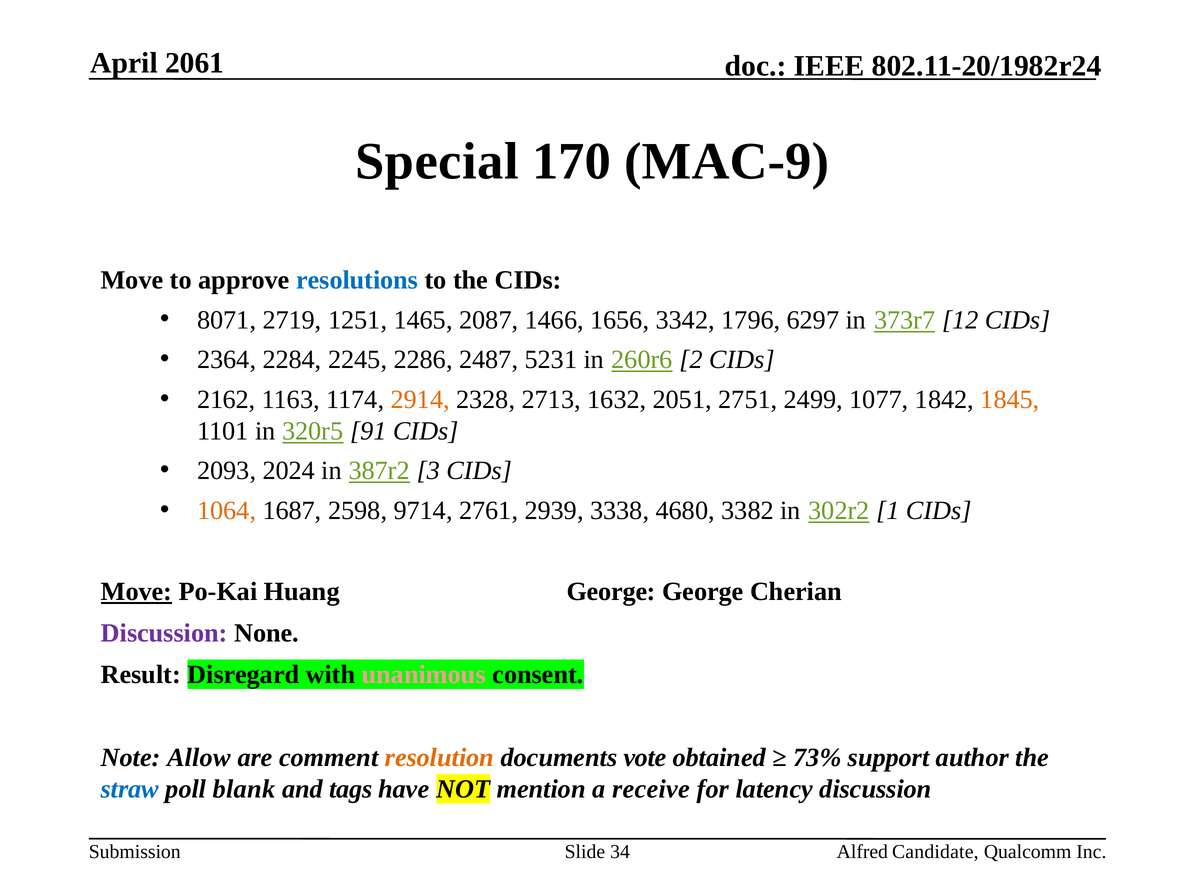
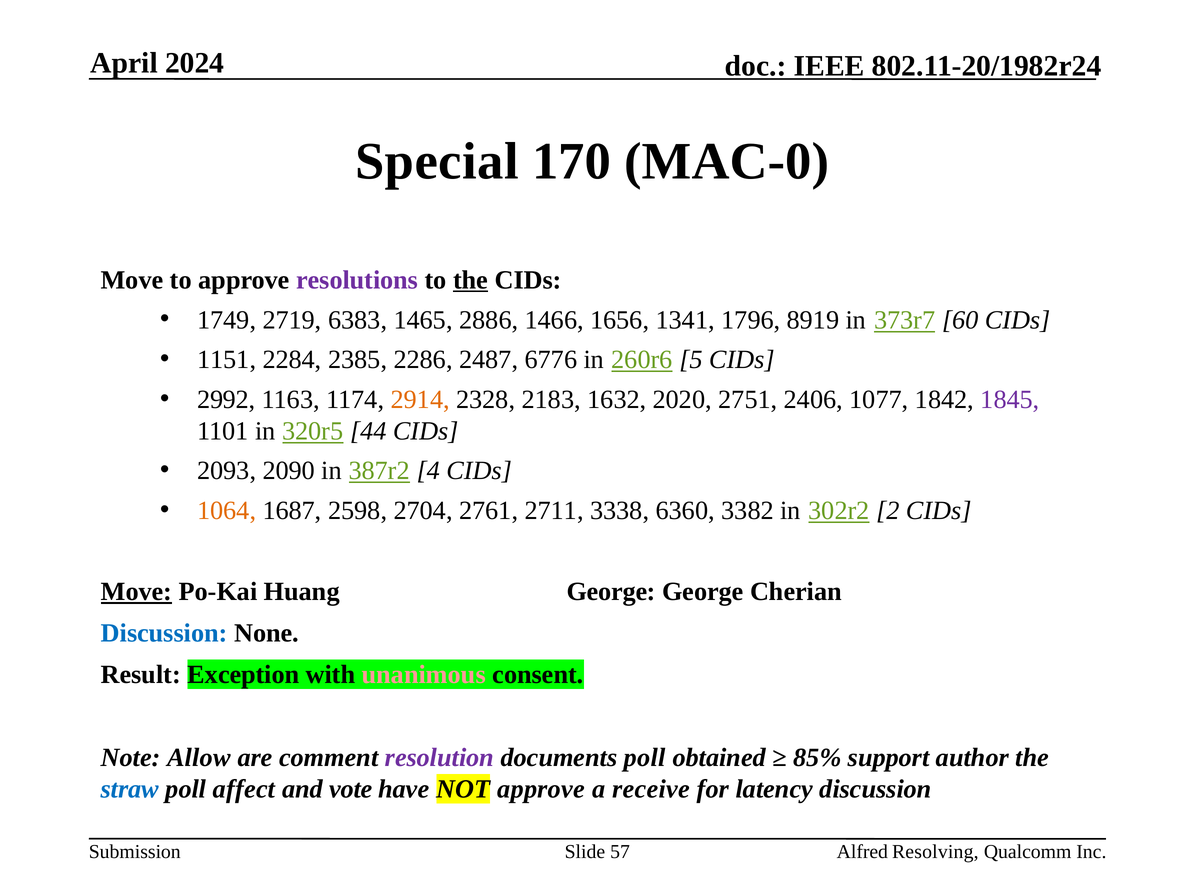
2061: 2061 -> 2024
MAC-9: MAC-9 -> MAC-0
resolutions colour: blue -> purple
the at (471, 280) underline: none -> present
8071: 8071 -> 1749
1251: 1251 -> 6383
2087: 2087 -> 2886
3342: 3342 -> 1341
6297: 6297 -> 8919
12: 12 -> 60
2364: 2364 -> 1151
2245: 2245 -> 2385
5231: 5231 -> 6776
2: 2 -> 5
2162: 2162 -> 2992
2713: 2713 -> 2183
2051: 2051 -> 2020
2499: 2499 -> 2406
1845 colour: orange -> purple
91: 91 -> 44
2024: 2024 -> 2090
3: 3 -> 4
9714: 9714 -> 2704
2939: 2939 -> 2711
4680: 4680 -> 6360
1: 1 -> 2
Discussion at (164, 634) colour: purple -> blue
Disregard: Disregard -> Exception
resolution colour: orange -> purple
documents vote: vote -> poll
73%: 73% -> 85%
blank: blank -> affect
tags: tags -> vote
NOT mention: mention -> approve
34: 34 -> 57
Candidate: Candidate -> Resolving
